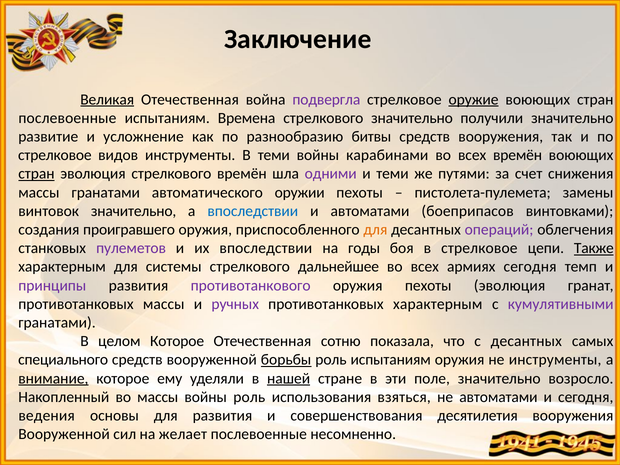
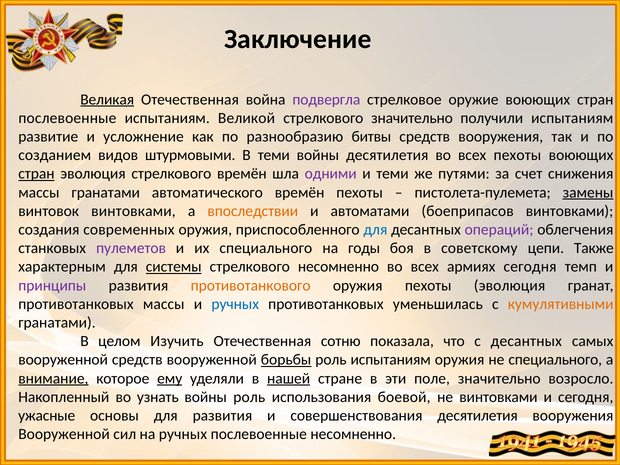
оружие underline: present -> none
Времена: Времена -> Великой
получили значительно: значительно -> испытаниям
стрелковое at (55, 155): стрелковое -> созданием
видов инструменты: инструменты -> штурмовыми
войны карабинами: карабинами -> десятилетия
всех времён: времён -> пехоты
автоматического оружии: оружии -> времён
замены underline: none -> present
винтовок значительно: значительно -> винтовками
впоследствии at (253, 211) colour: blue -> orange
проигравшего: проигравшего -> современных
для at (375, 230) colour: orange -> blue
их впоследствии: впоследствии -> специального
в стрелковое: стрелковое -> советскому
Также underline: present -> none
системы underline: none -> present
стрелкового дальнейшее: дальнейшее -> несомненно
противотанкового colour: purple -> orange
ручных at (235, 304) colour: purple -> blue
противотанковых характерным: характерным -> уменьшилась
кумулятивными colour: purple -> orange
целом Которое: Которое -> Изучить
специального at (63, 360): специального -> вооруженной
не инструменты: инструменты -> специального
ему underline: none -> present
во массы: массы -> узнать
взяться: взяться -> боевой
не автоматами: автоматами -> винтовками
ведения: ведения -> ужасные
на желает: желает -> ручных
